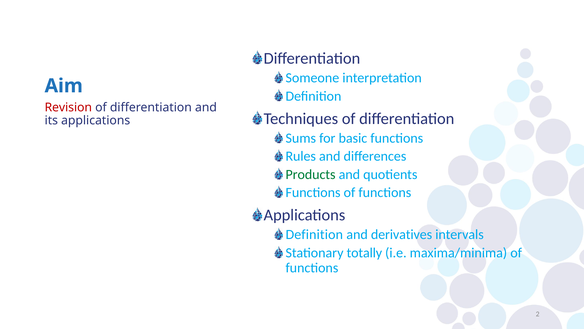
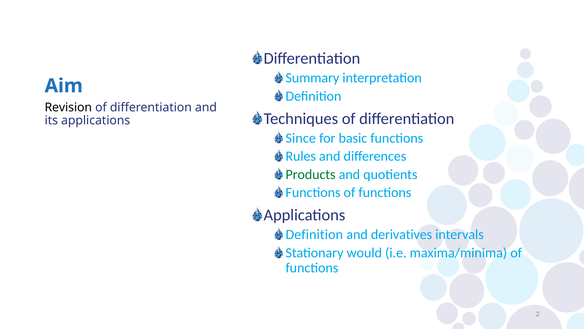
Someone: Someone -> Summary
Revision colour: red -> black
Sums: Sums -> Since
totally: totally -> would
